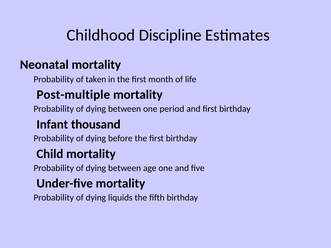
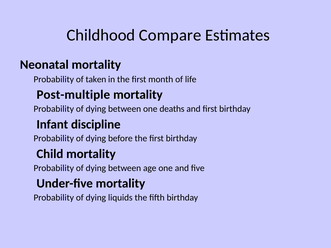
Discipline: Discipline -> Compare
period: period -> deaths
thousand: thousand -> discipline
